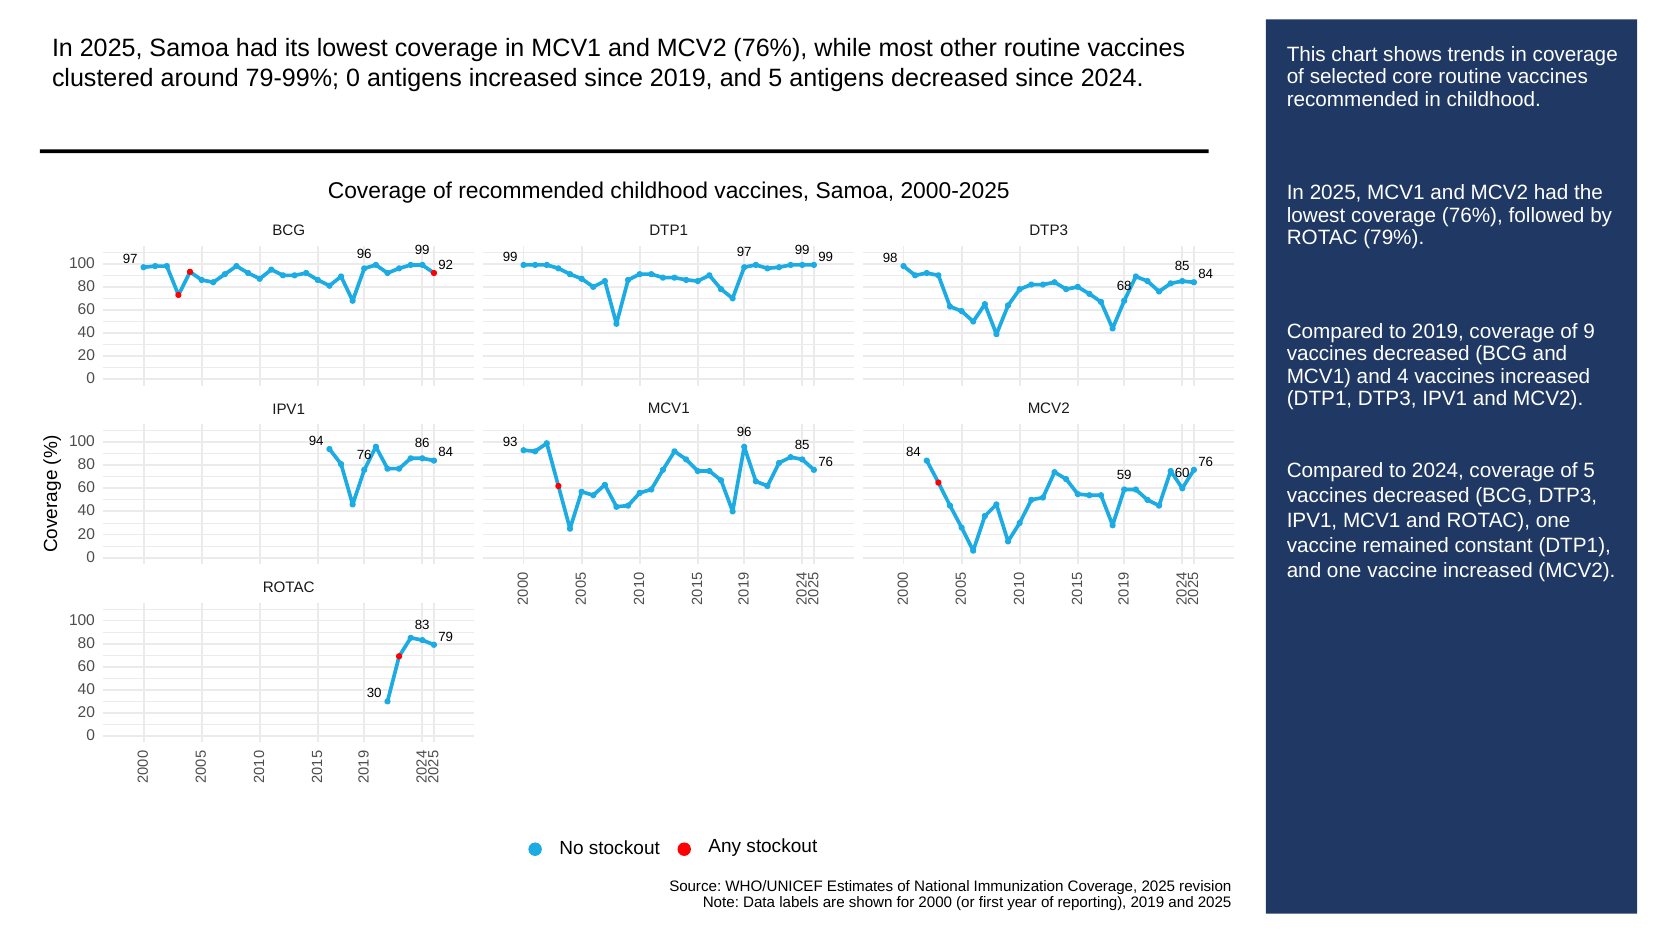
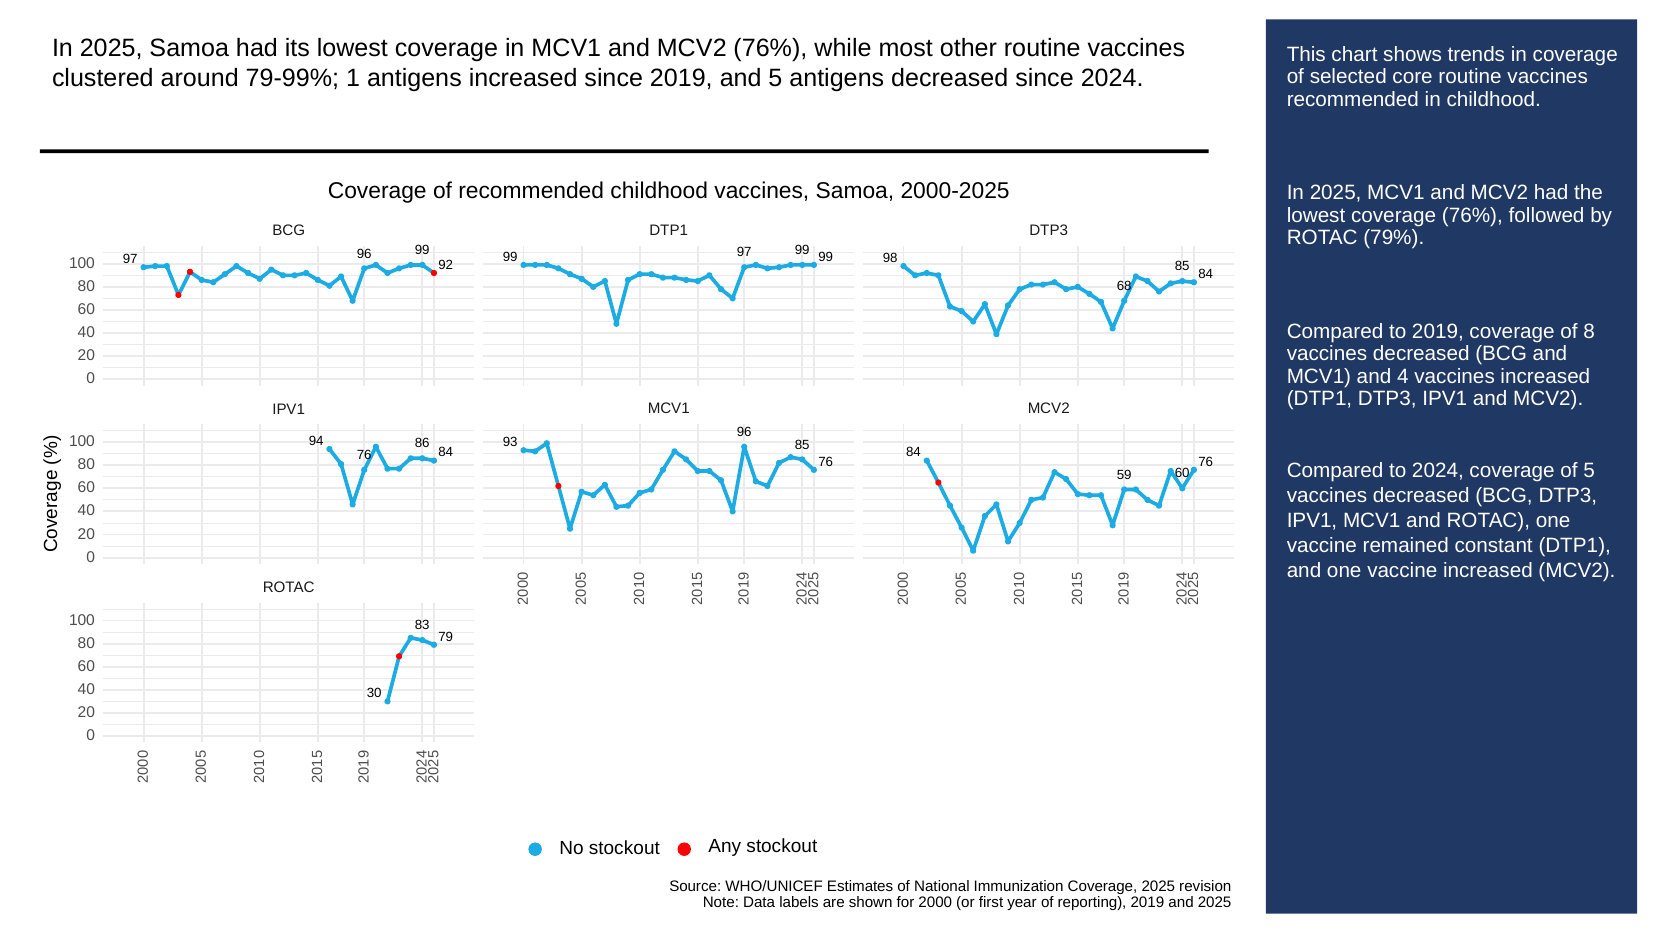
79-99% 0: 0 -> 1
of 9: 9 -> 8
